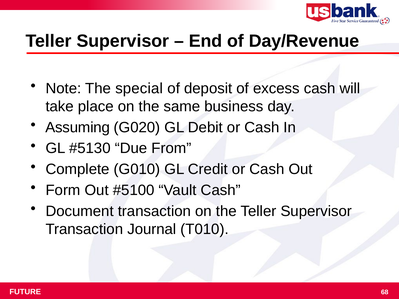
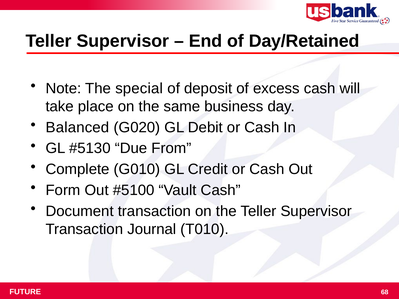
Day/Revenue: Day/Revenue -> Day/Retained
Assuming: Assuming -> Balanced
